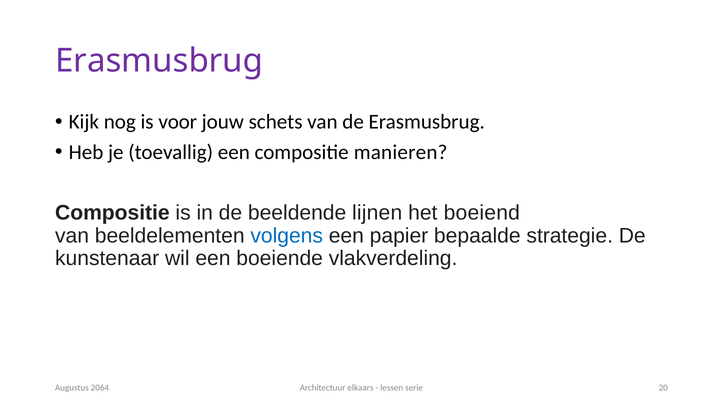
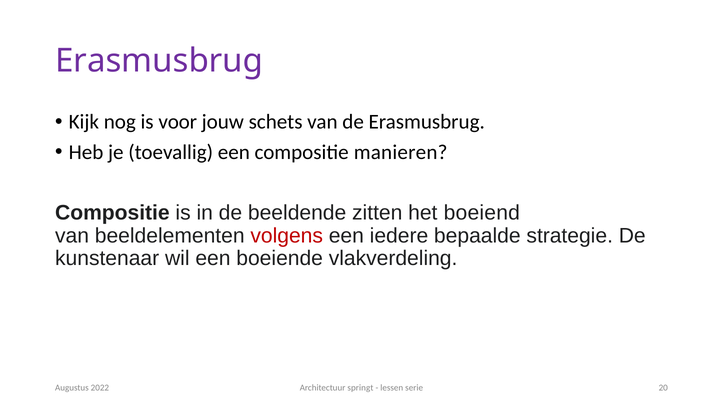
lijnen: lijnen -> zitten
volgens colour: blue -> red
papier: papier -> iedere
elkaars: elkaars -> springt
2064: 2064 -> 2022
